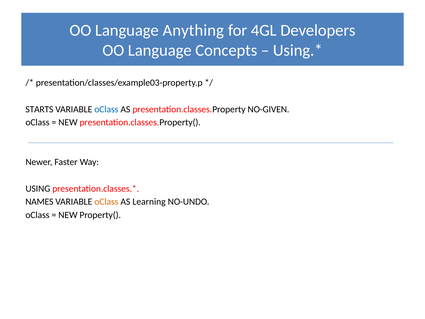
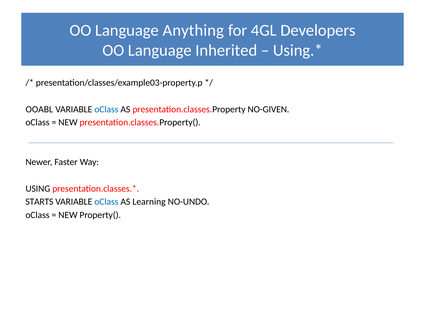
Concepts: Concepts -> Inherited
STARTS: STARTS -> OOABL
NAMES: NAMES -> STARTS
oClass at (106, 202) colour: orange -> blue
